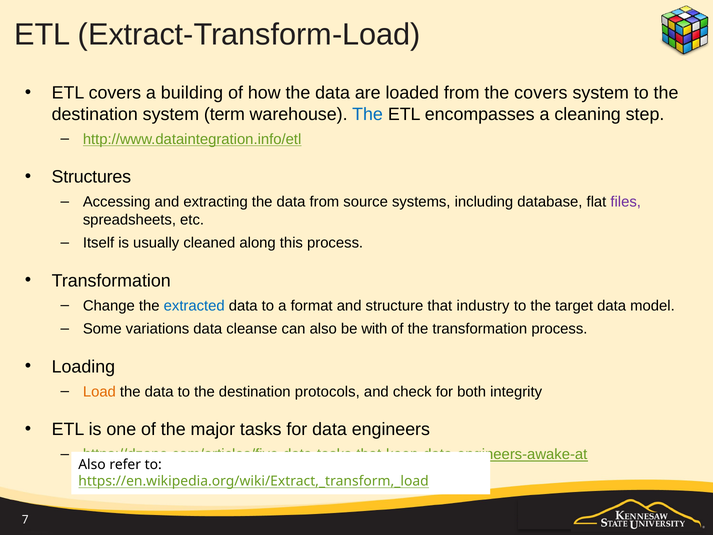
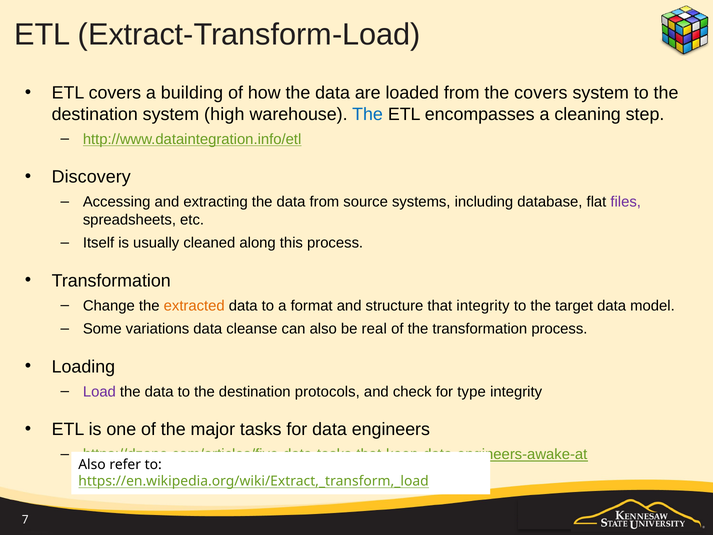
term: term -> high
Structures: Structures -> Discovery
extracted colour: blue -> orange
that industry: industry -> integrity
with: with -> real
Load colour: orange -> purple
both: both -> type
